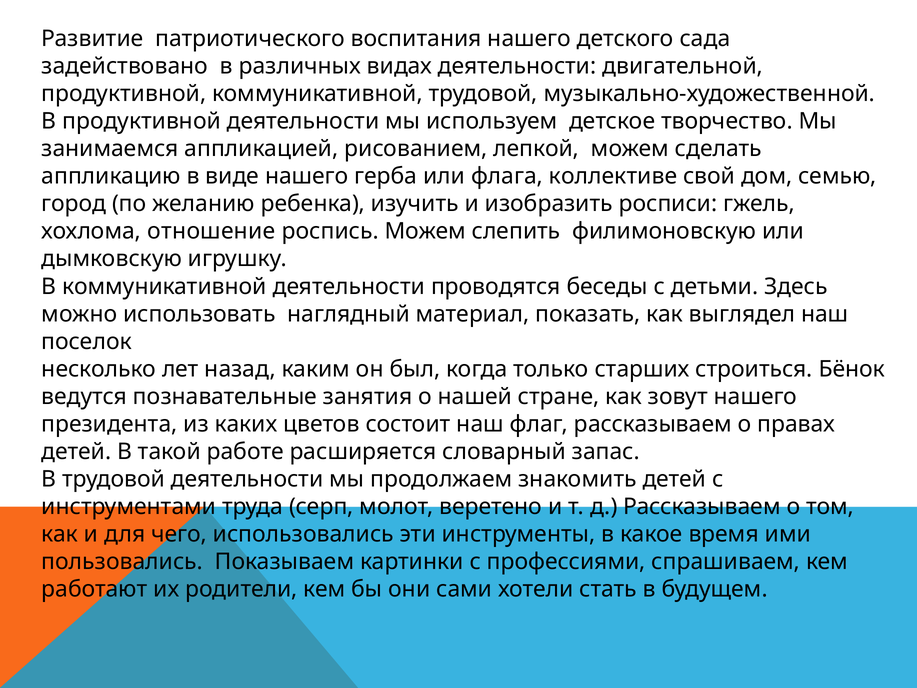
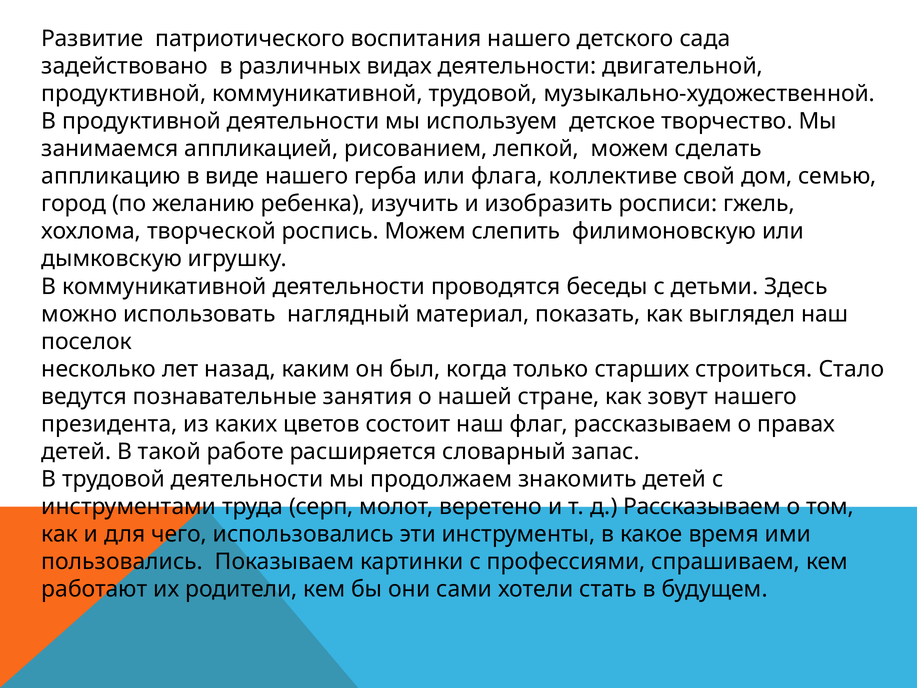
отношение: отношение -> творческой
Бёнок: Бёнок -> Стало
